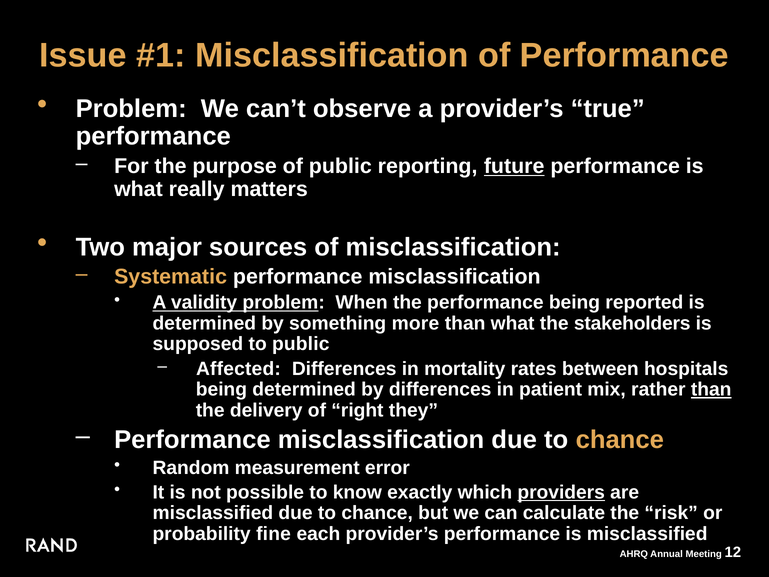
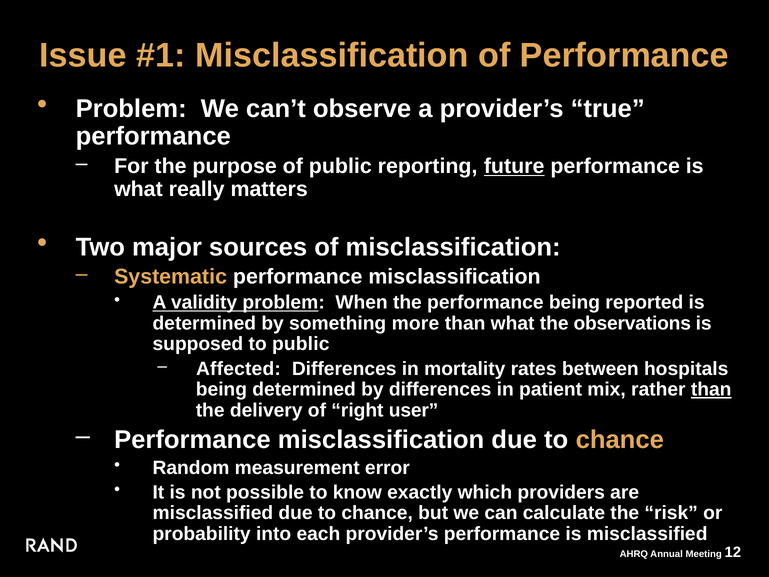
stakeholders: stakeholders -> observations
they: they -> user
providers underline: present -> none
fine: fine -> into
